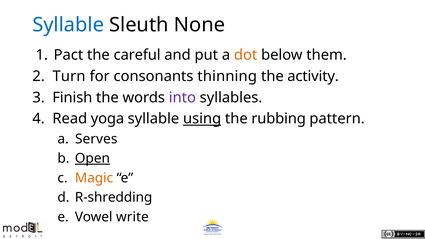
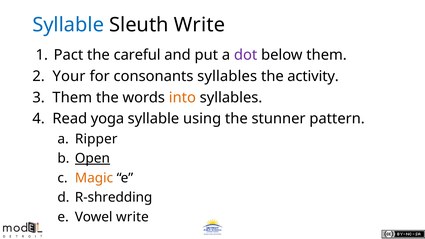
Sleuth None: None -> Write
dot colour: orange -> purple
Turn: Turn -> Your
consonants thinning: thinning -> syllables
3 Finish: Finish -> Them
into colour: purple -> orange
using underline: present -> none
rubbing: rubbing -> stunner
Serves: Serves -> Ripper
